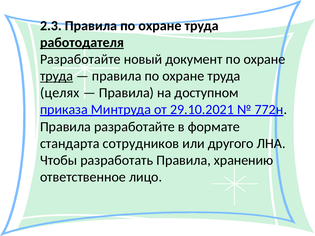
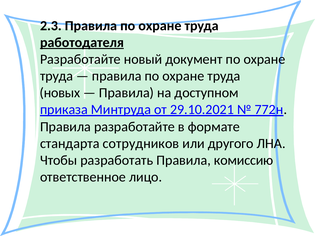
труда at (57, 76) underline: present -> none
целях: целях -> новых
хранению: хранению -> комиссию
